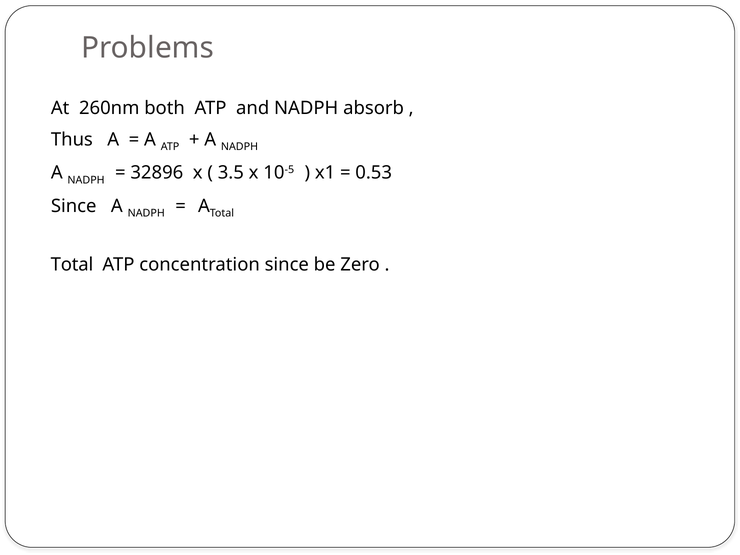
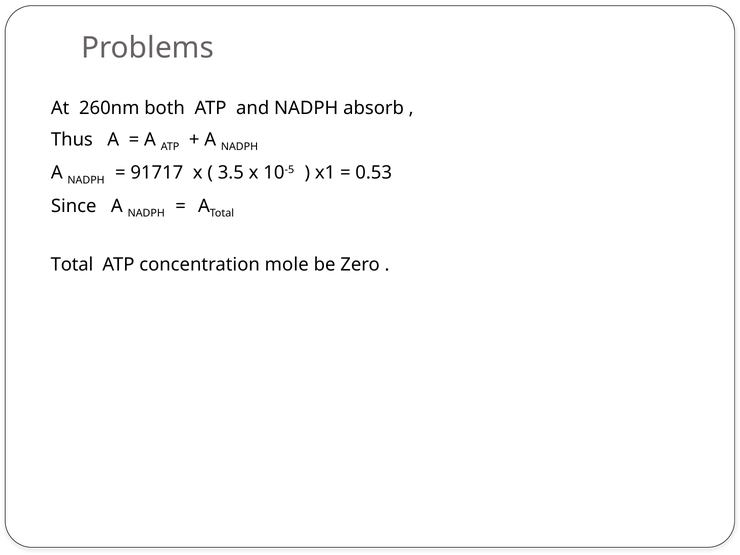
32896: 32896 -> 91717
concentration since: since -> mole
